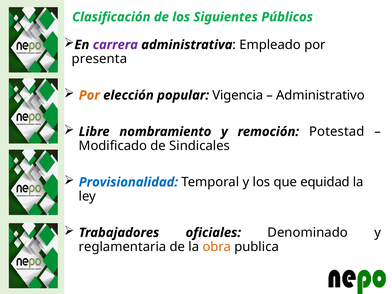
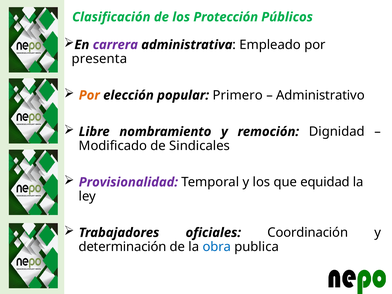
Siguientes: Siguientes -> Protección
Vigencia: Vigencia -> Primero
Potestad: Potestad -> Dignidad
Provisionalidad colour: blue -> purple
Denominado: Denominado -> Coordinación
reglamentaria: reglamentaria -> determinación
obra colour: orange -> blue
